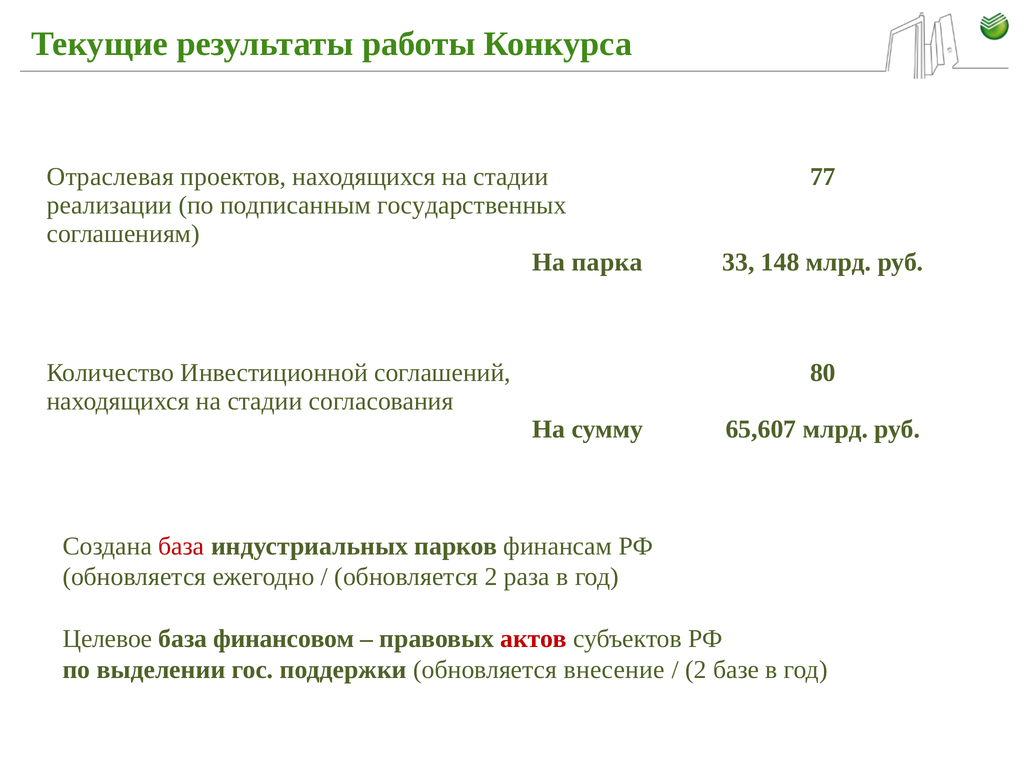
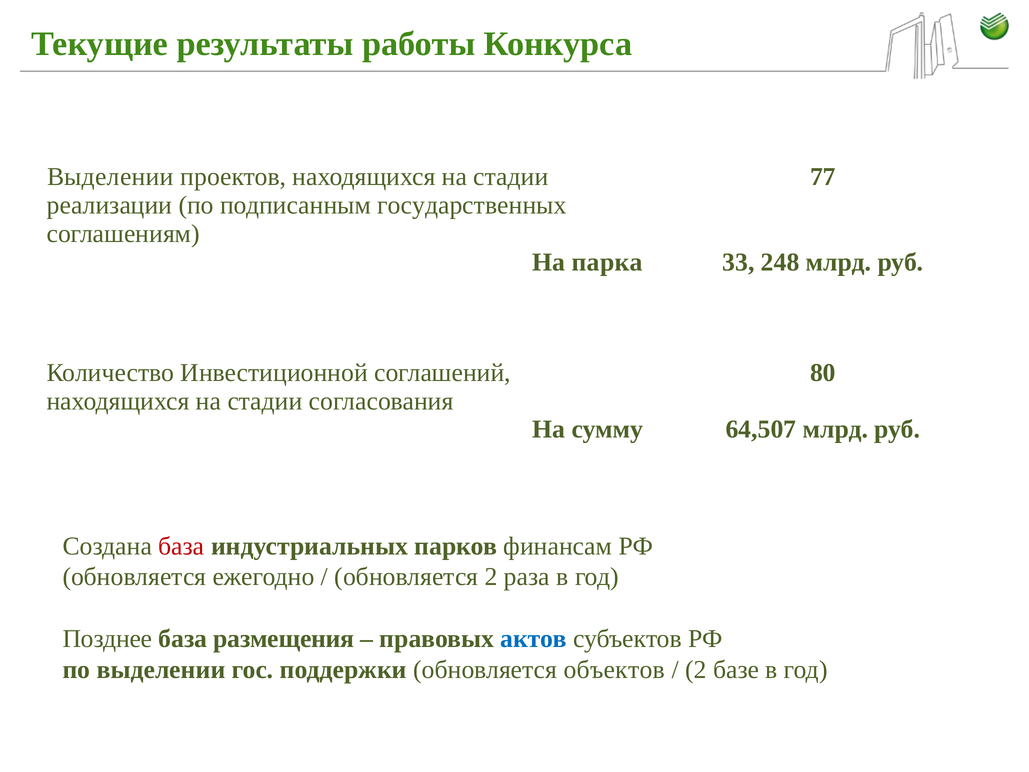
Отраслевая at (110, 177): Отраслевая -> Выделении
148: 148 -> 248
65,607: 65,607 -> 64,507
Целевое: Целевое -> Позднее
финансовом: финансовом -> размещения
актов colour: red -> blue
внесение: внесение -> объектов
